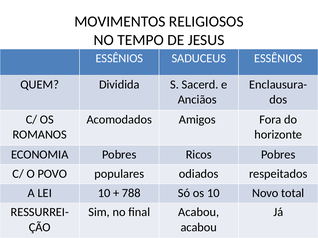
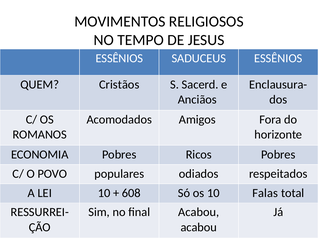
Dividida: Dividida -> Cristãos
788: 788 -> 608
Novo: Novo -> Falas
